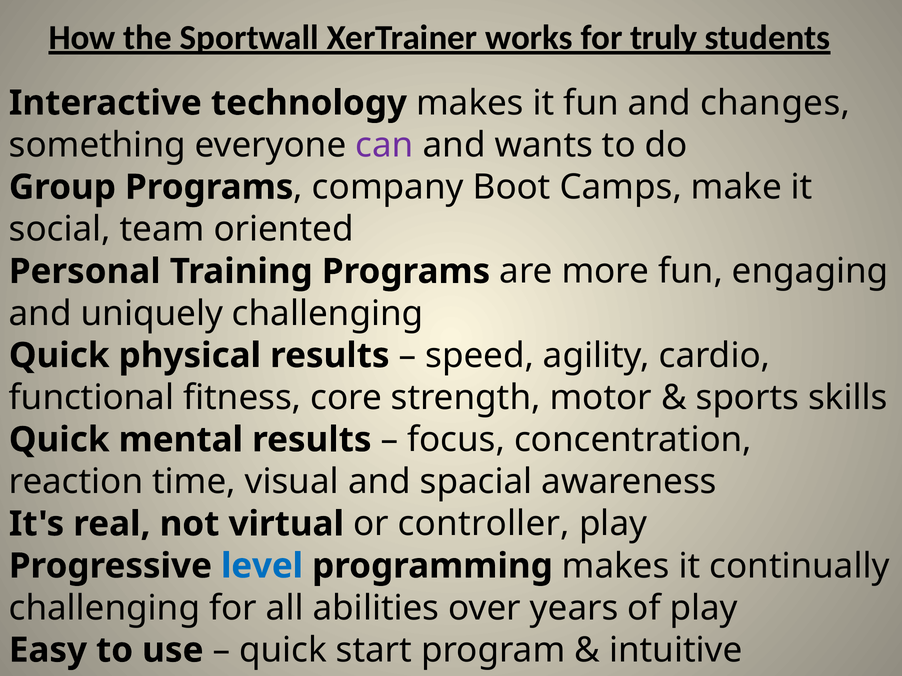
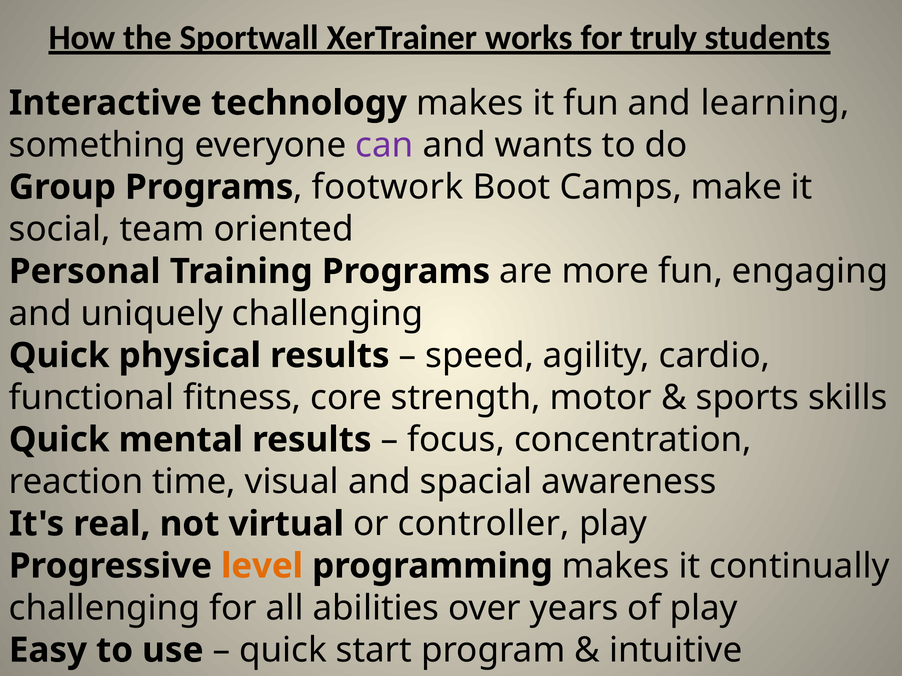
changes: changes -> learning
company: company -> footwork
level colour: blue -> orange
